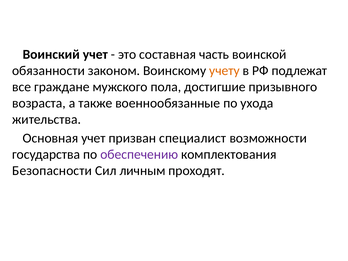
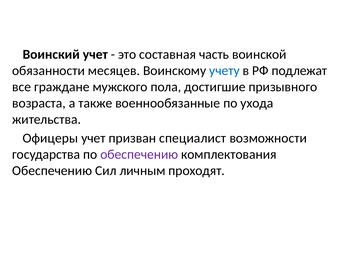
законом: законом -> месяцев
учету colour: orange -> blue
Основная: Основная -> Офицеры
Безопасности at (52, 171): Безопасности -> Обеспечению
